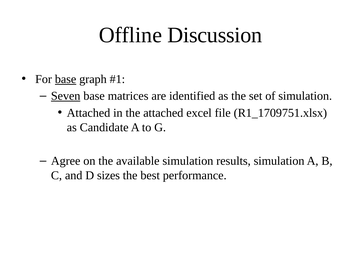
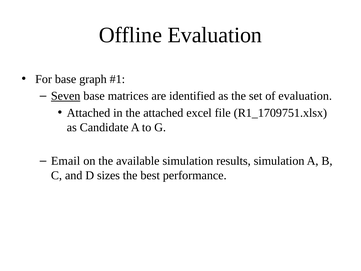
Offline Discussion: Discussion -> Evaluation
base at (66, 79) underline: present -> none
of simulation: simulation -> evaluation
Agree: Agree -> Email
